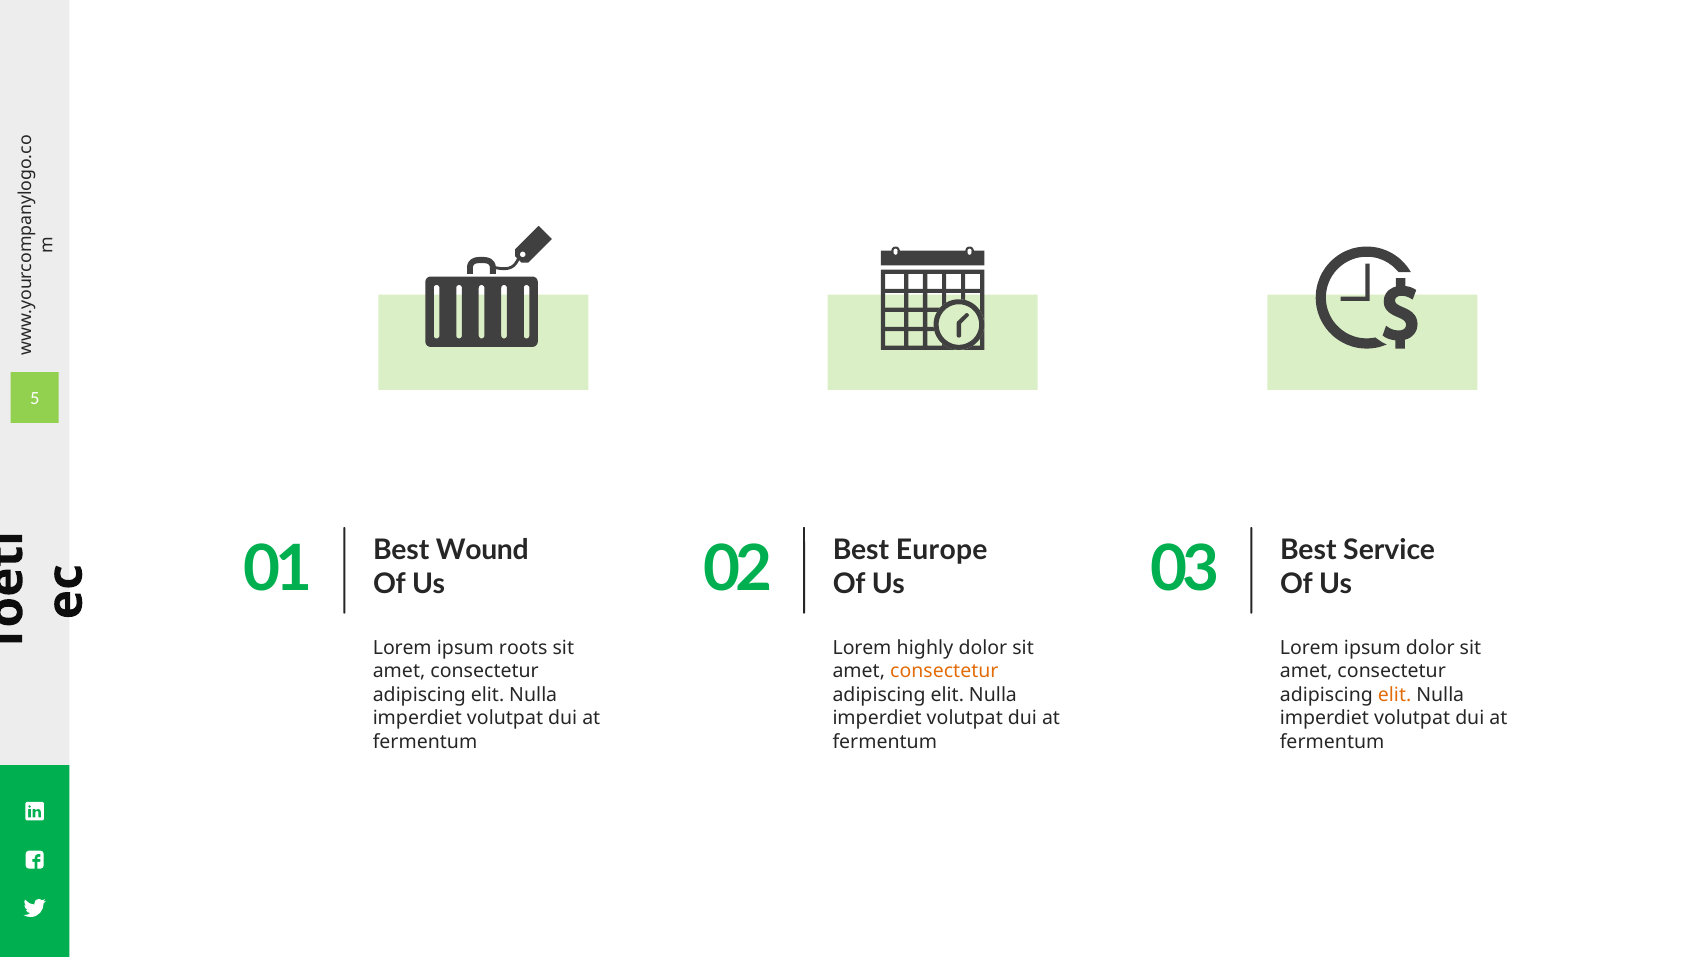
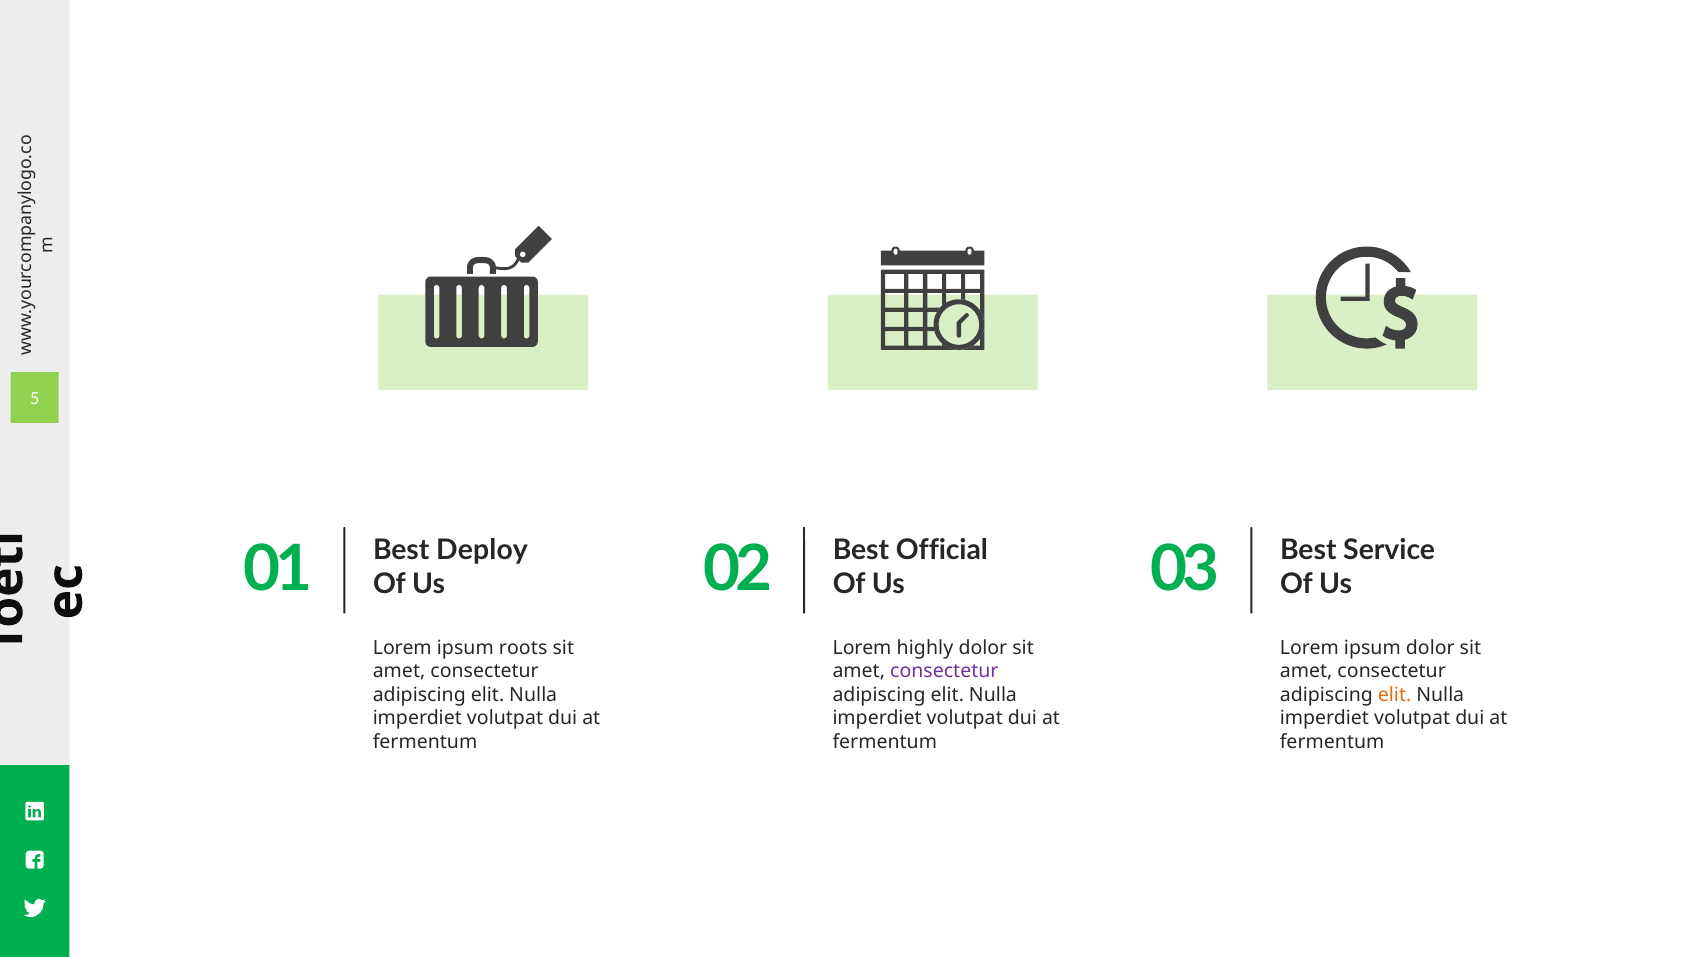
Wound: Wound -> Deploy
Europe: Europe -> Official
consectetur at (944, 672) colour: orange -> purple
